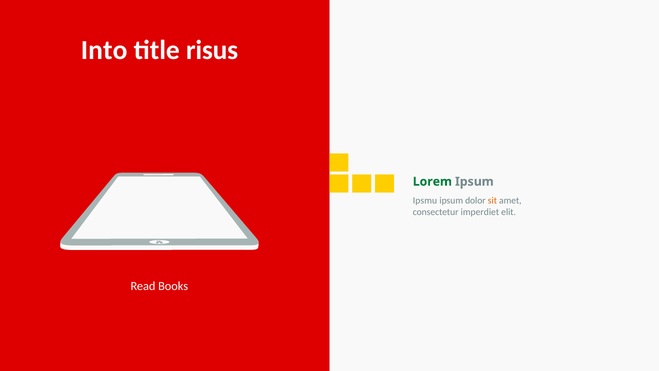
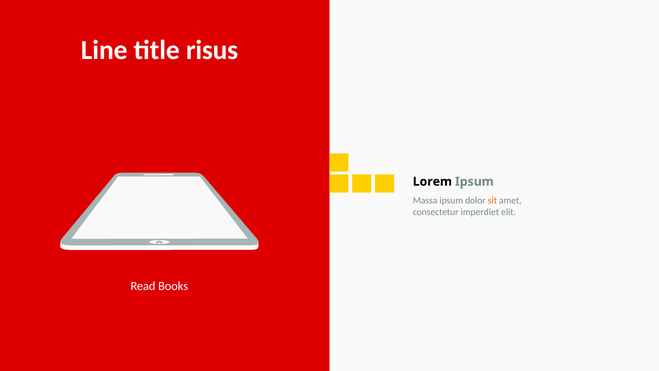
Into: Into -> Line
Lorem colour: green -> black
Ipsmu: Ipsmu -> Massa
